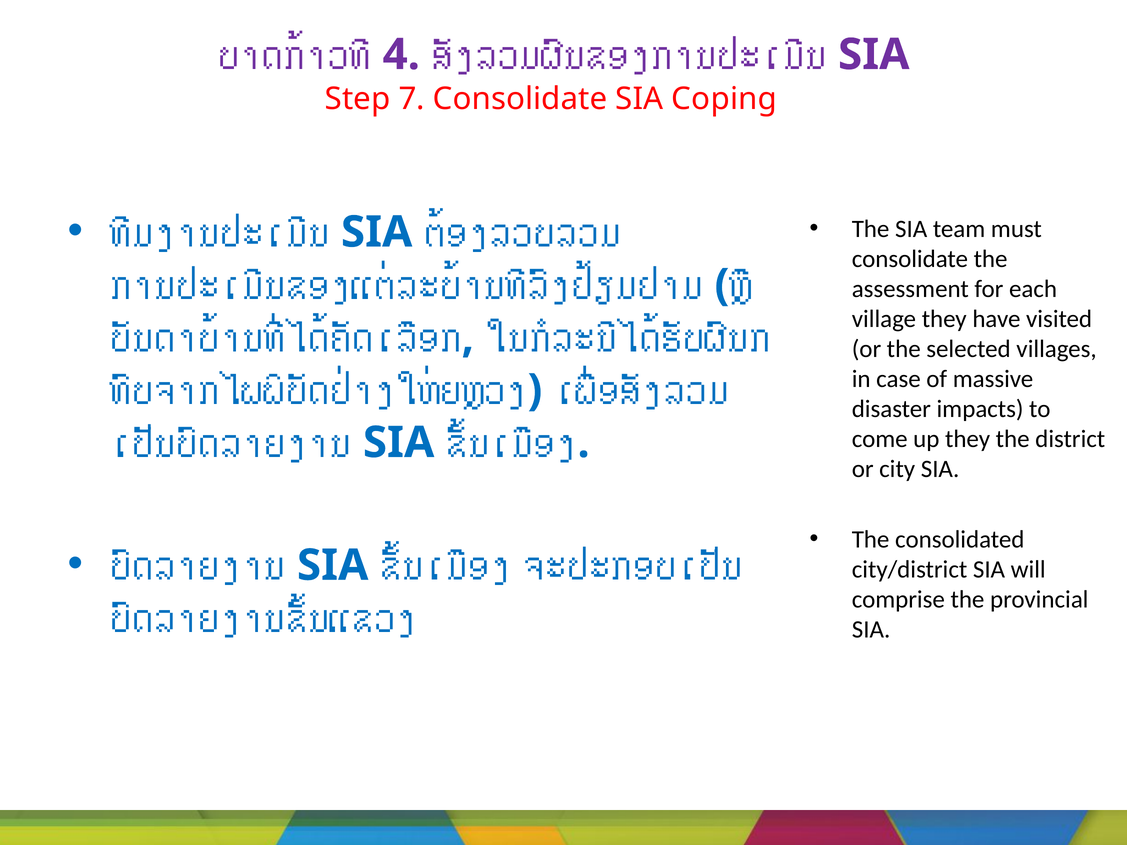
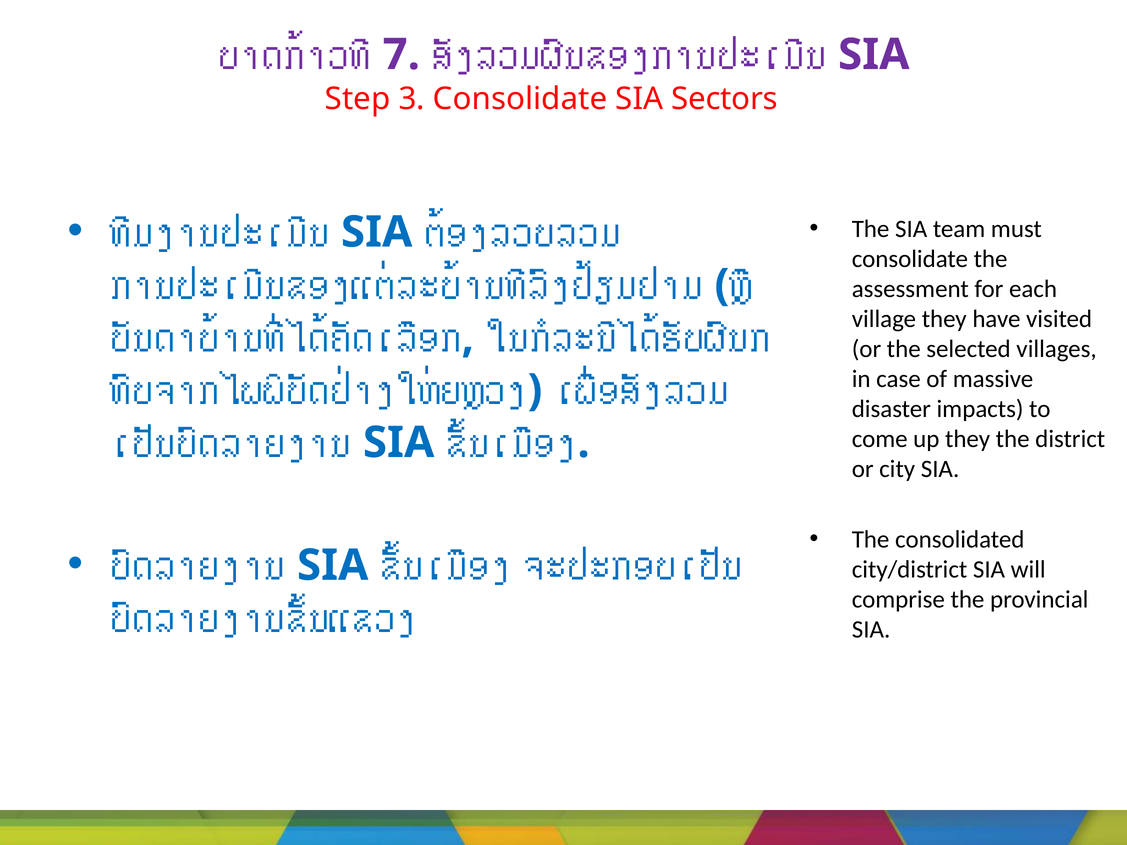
4: 4 -> 7
7: 7 -> 3
Coping: Coping -> Sectors
